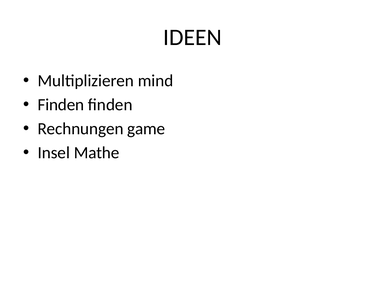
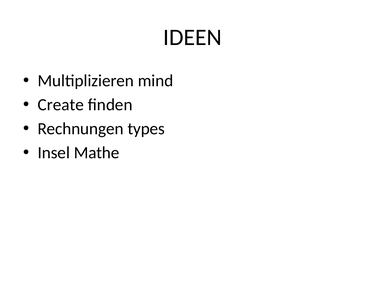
Finden at (61, 105): Finden -> Create
game: game -> types
